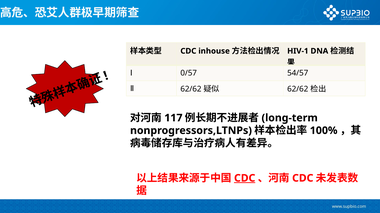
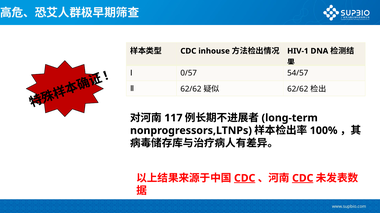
CDC at (303, 179) underline: none -> present
